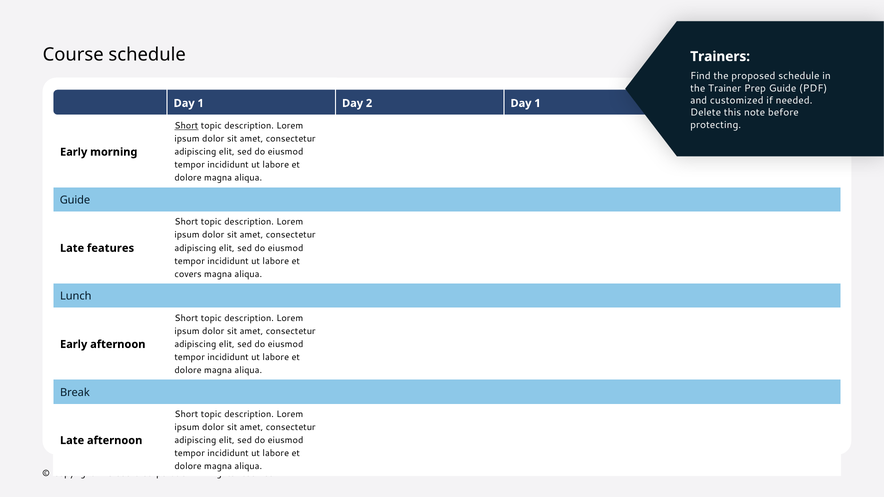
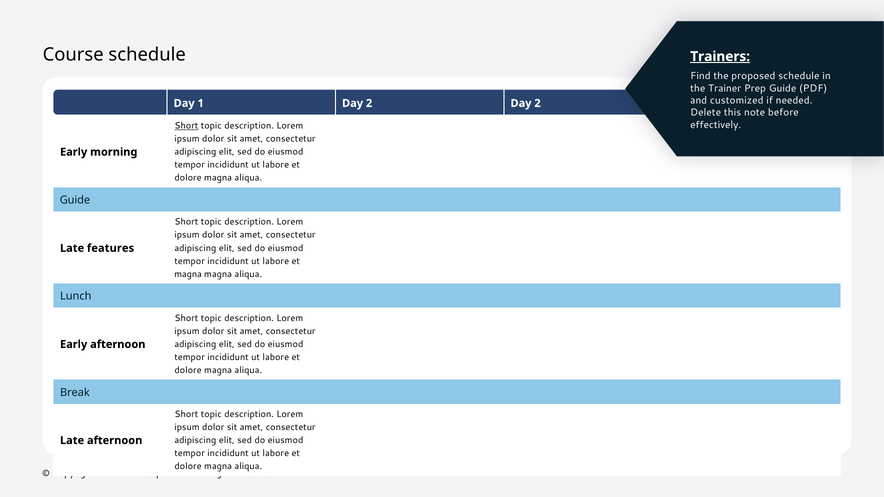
Trainers underline: none -> present
2 Day 1: 1 -> 2
protecting: protecting -> effectively
covers at (188, 274): covers -> magna
